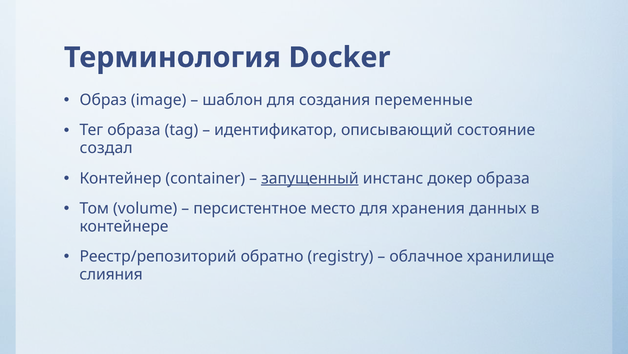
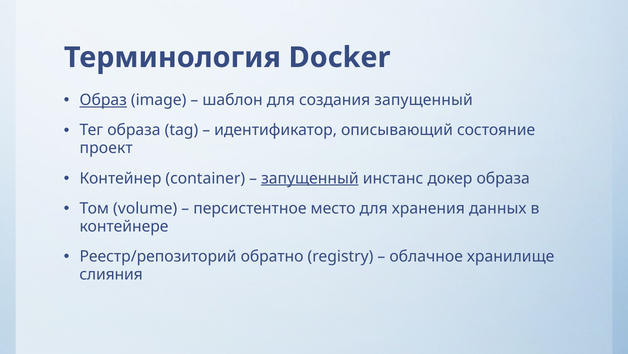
Образ underline: none -> present
создания переменные: переменные -> запущенный
создал: создал -> проект
